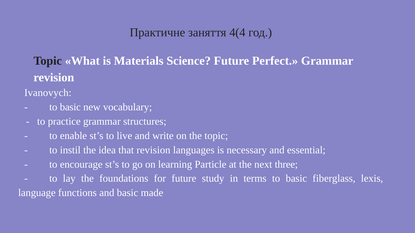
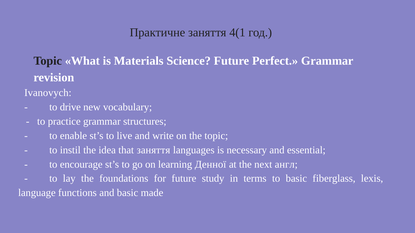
4(4: 4(4 -> 4(1
basic at (70, 107): basic -> drive
that revision: revision -> заняття
Particle: Particle -> Денної
three: three -> англ
